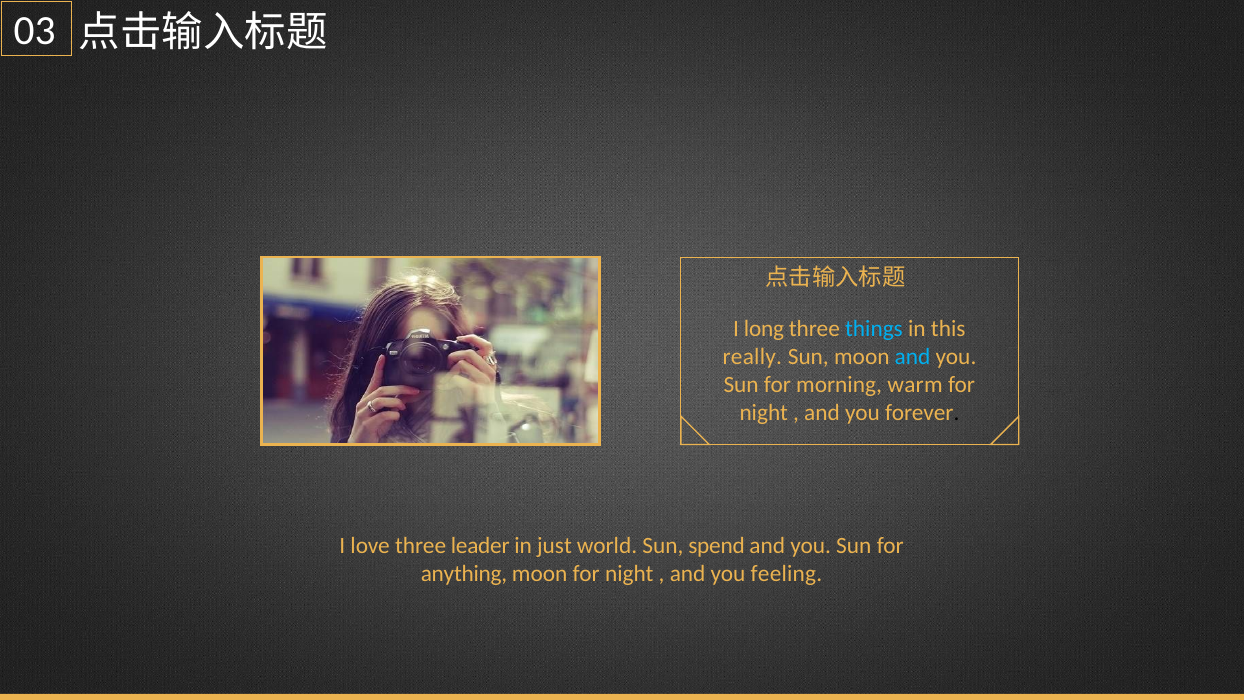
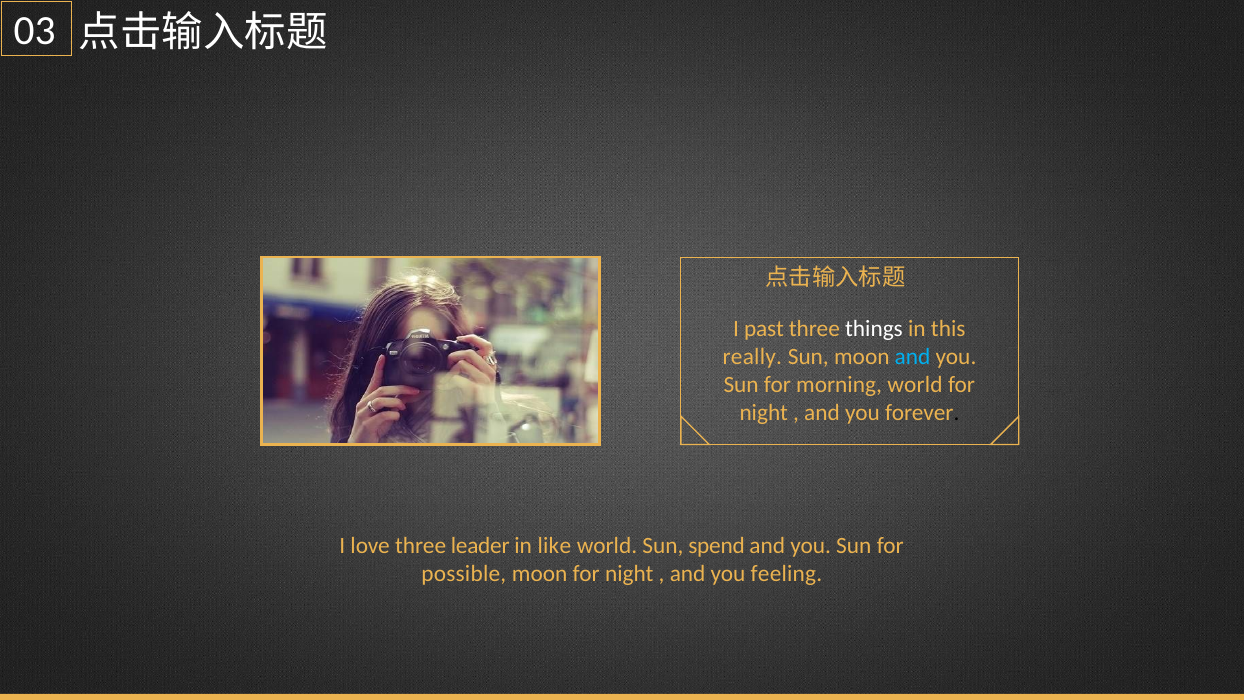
long: long -> past
things colour: light blue -> white
morning warm: warm -> world
just: just -> like
anything: anything -> possible
